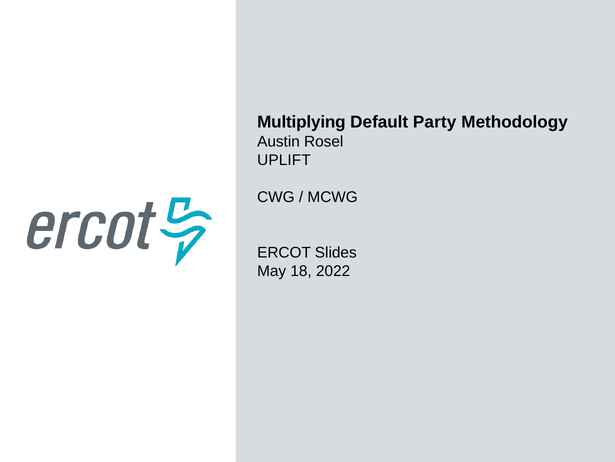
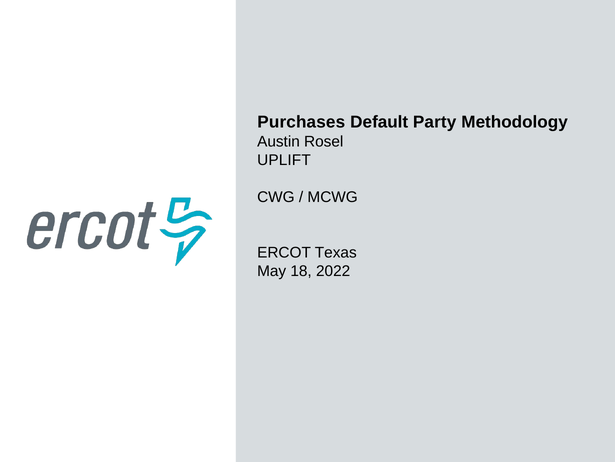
Multiplying: Multiplying -> Purchases
Slides: Slides -> Texas
